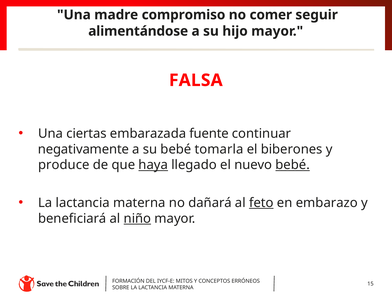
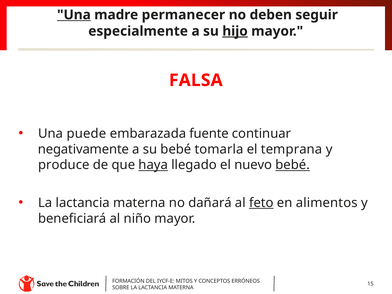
Una at (74, 15) underline: none -> present
compromiso: compromiso -> permanecer
comer: comer -> deben
alimentándose: alimentándose -> especialmente
hijo underline: none -> present
ciertas: ciertas -> puede
biberones: biberones -> temprana
embarazo: embarazo -> alimentos
niño underline: present -> none
